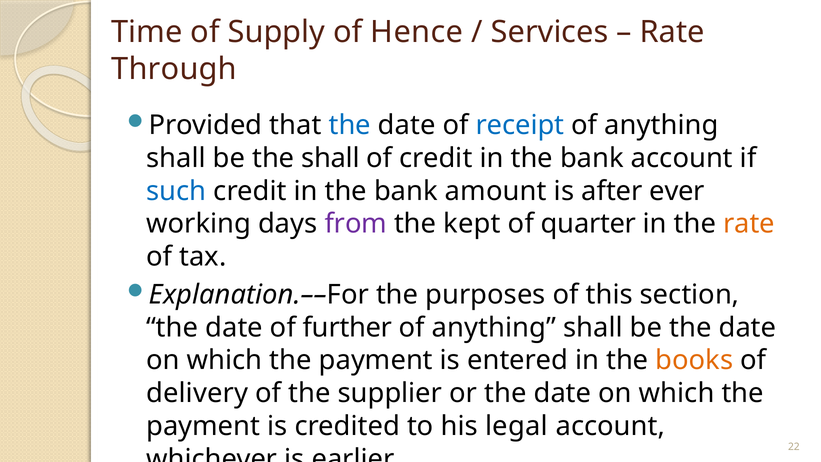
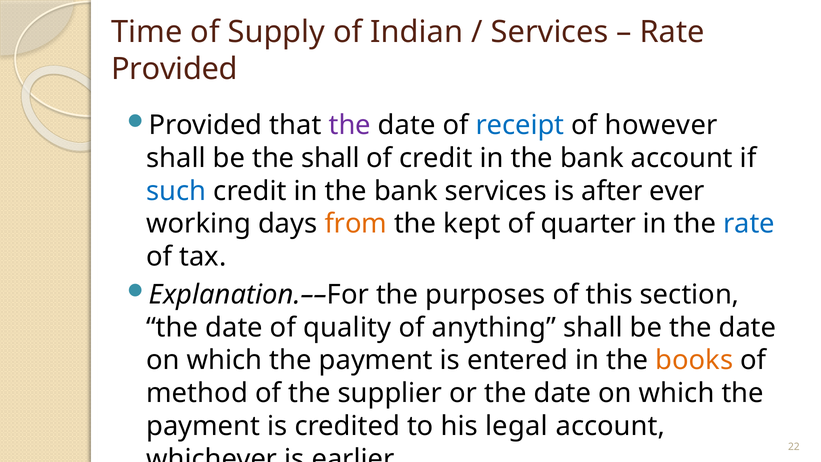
Hence: Hence -> Indian
Through at (174, 69): Through -> Provided
the at (350, 125) colour: blue -> purple
anything at (661, 125): anything -> however
bank amount: amount -> services
from colour: purple -> orange
rate at (749, 224) colour: orange -> blue
further: further -> quality
delivery: delivery -> method
